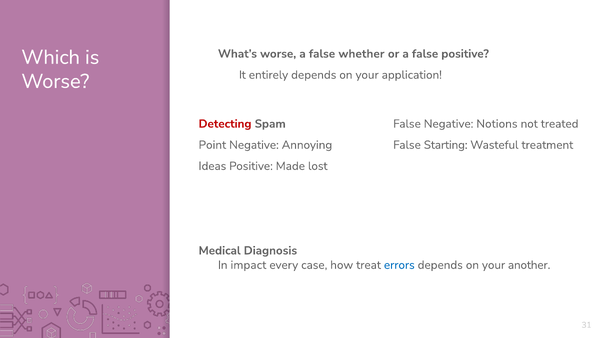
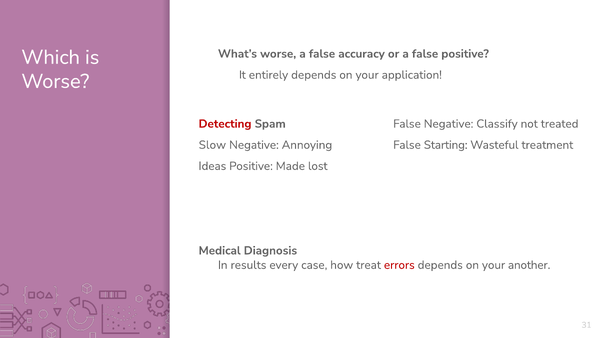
whether: whether -> accuracy
Notions: Notions -> Classify
Point: Point -> Slow
impact: impact -> results
errors colour: blue -> red
